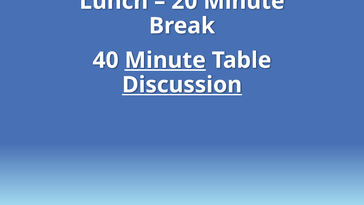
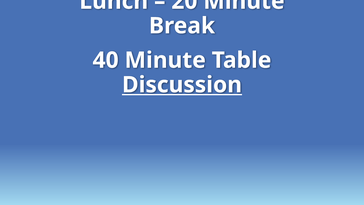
Minute at (165, 60) underline: present -> none
